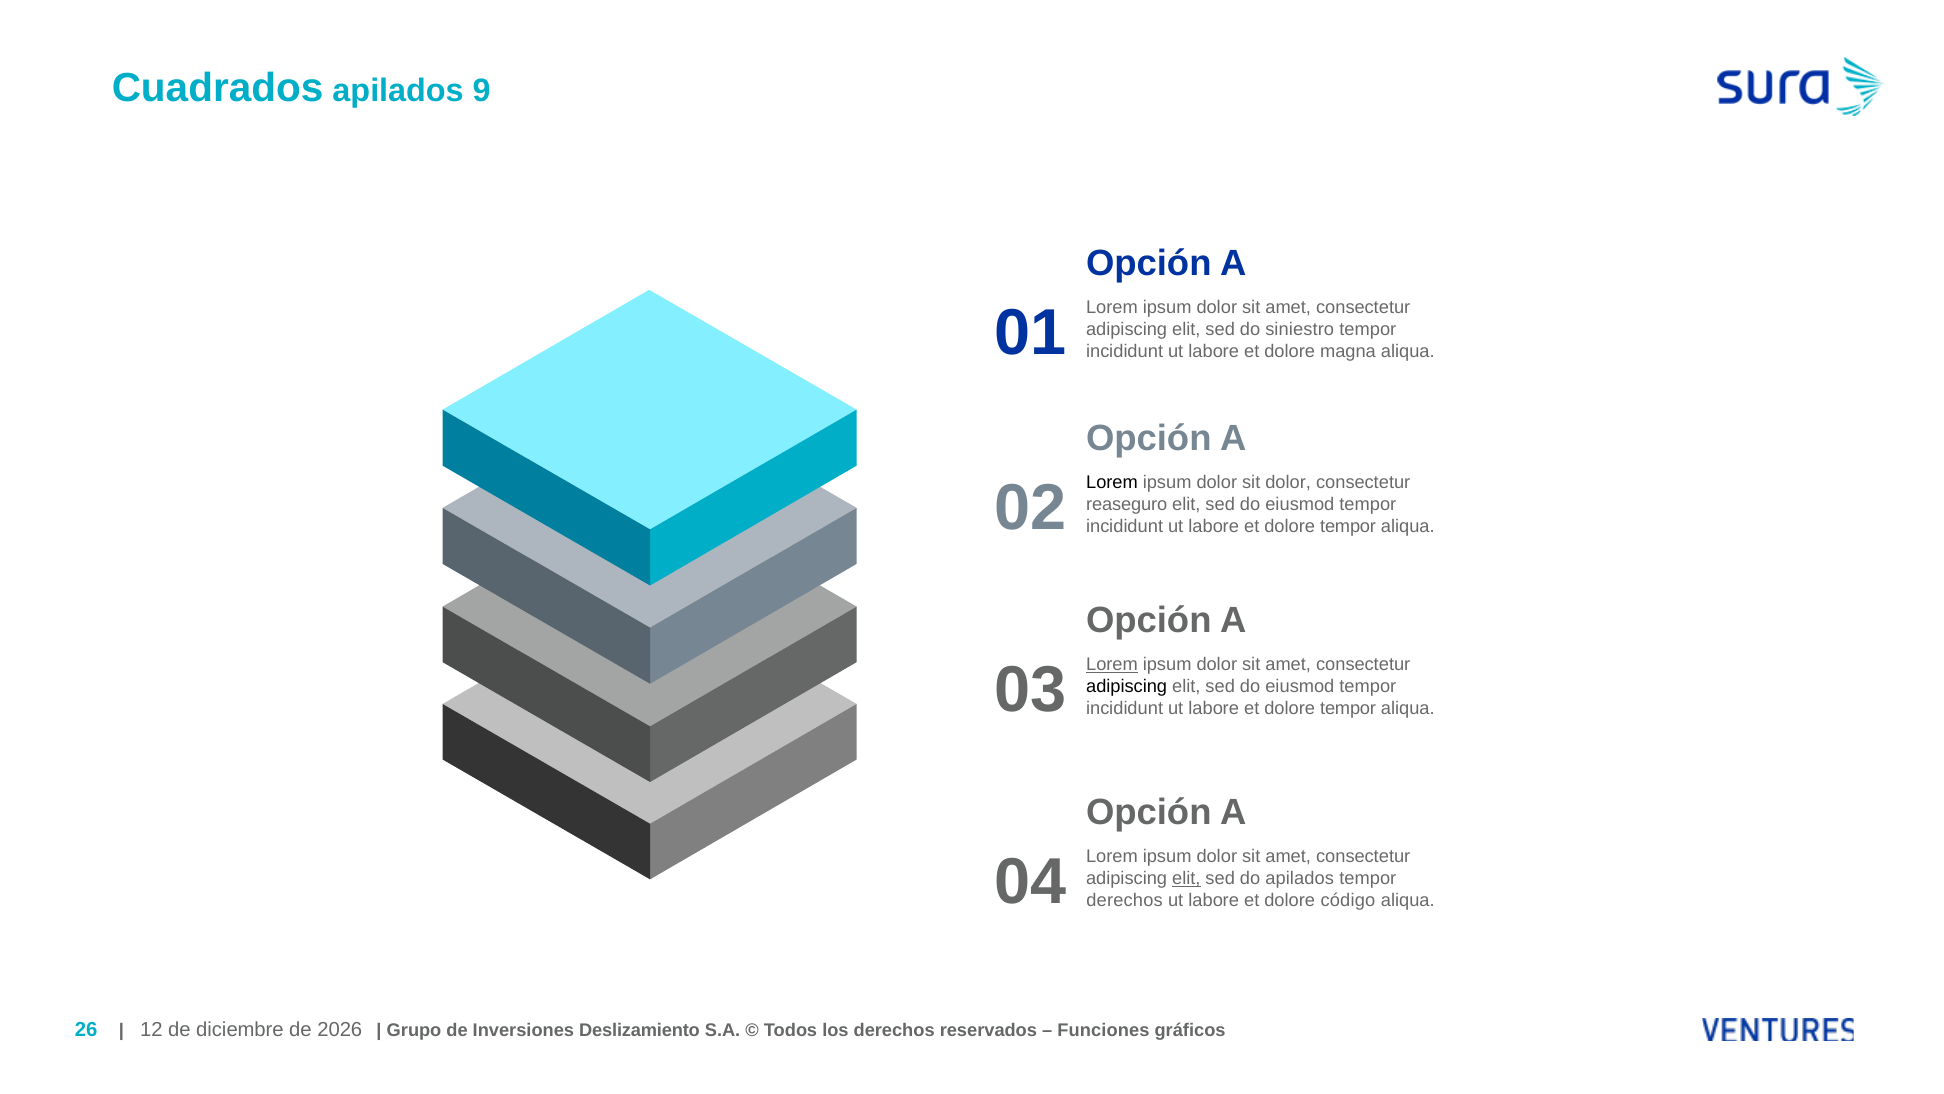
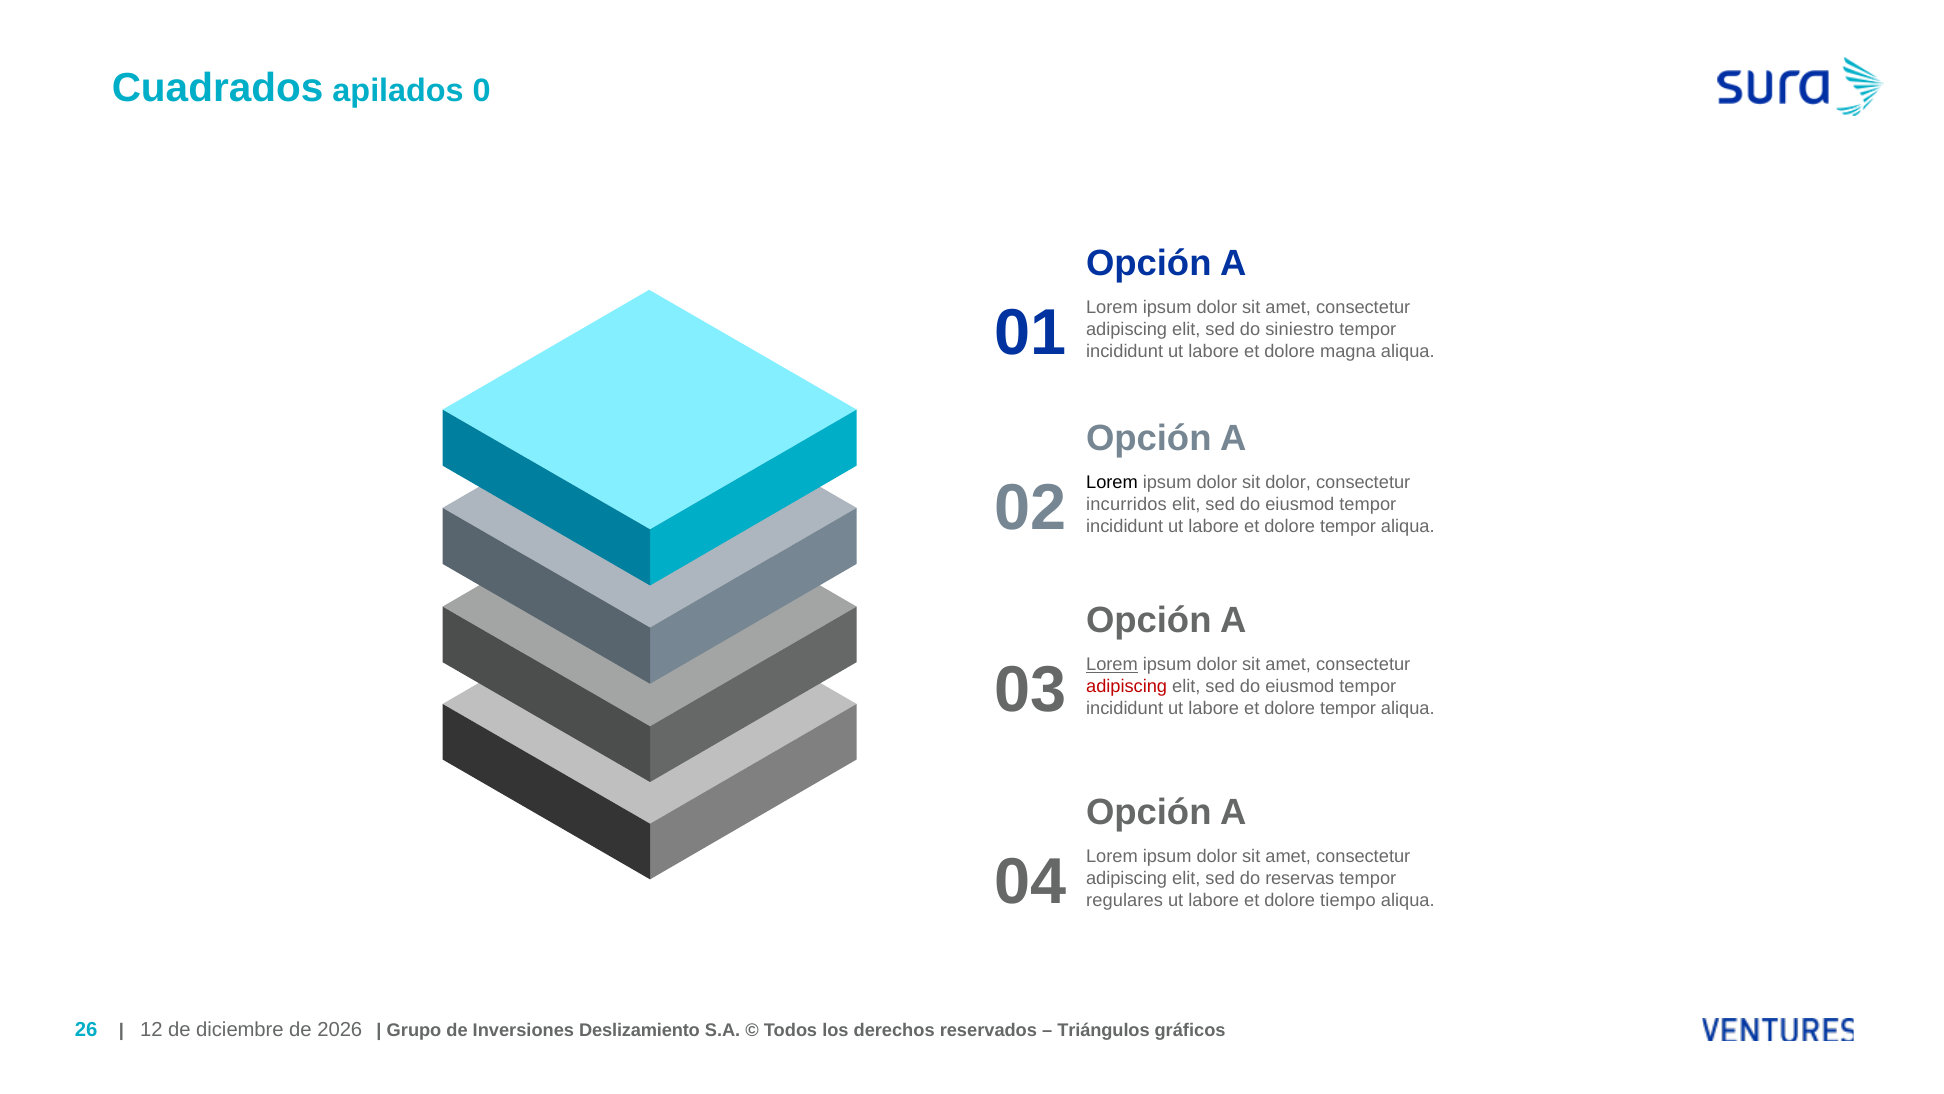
9: 9 -> 0
reaseguro: reaseguro -> incurridos
adipiscing at (1127, 686) colour: black -> red
elit at (1186, 878) underline: present -> none
do apilados: apilados -> reservas
derechos at (1125, 900): derechos -> regulares
código: código -> tiempo
Funciones: Funciones -> Triángulos
